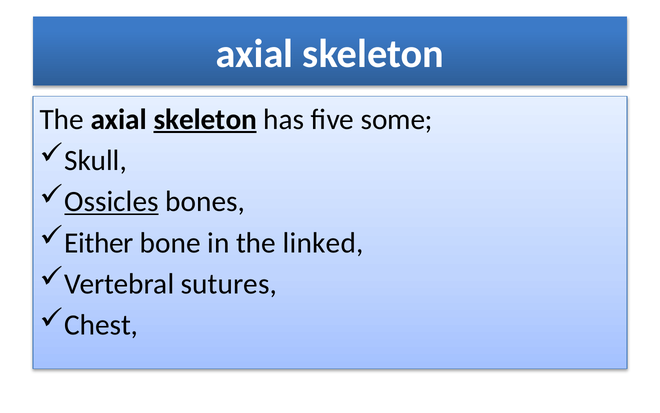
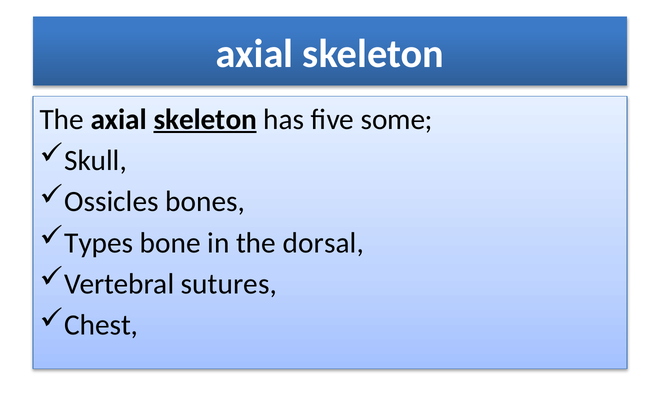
Ossicles underline: present -> none
Either: Either -> Types
linked: linked -> dorsal
